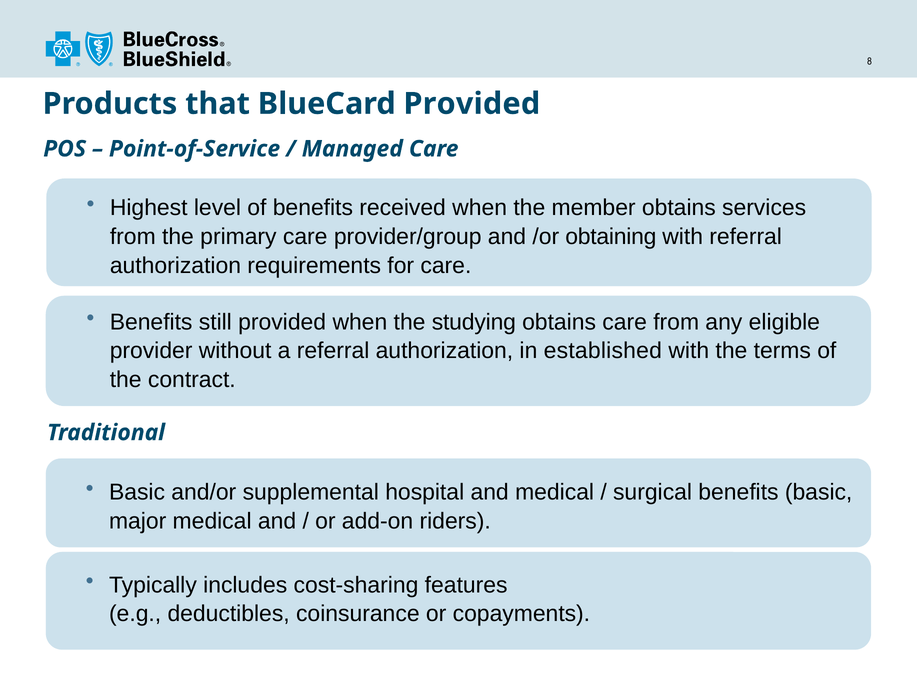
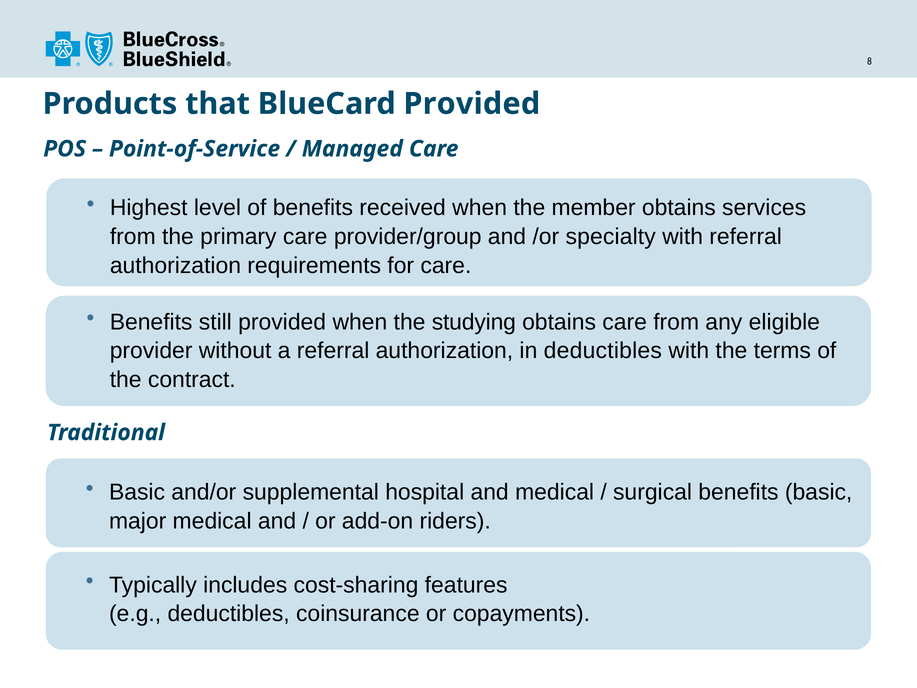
obtaining: obtaining -> specialty
in established: established -> deductibles
